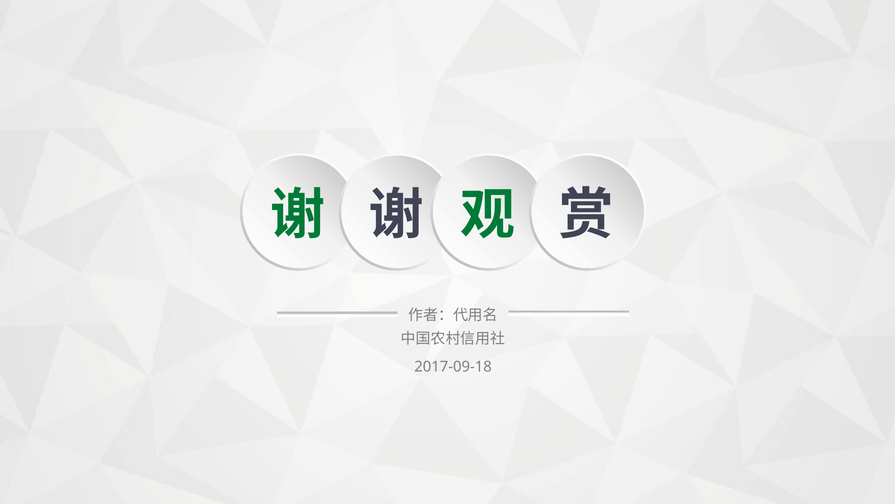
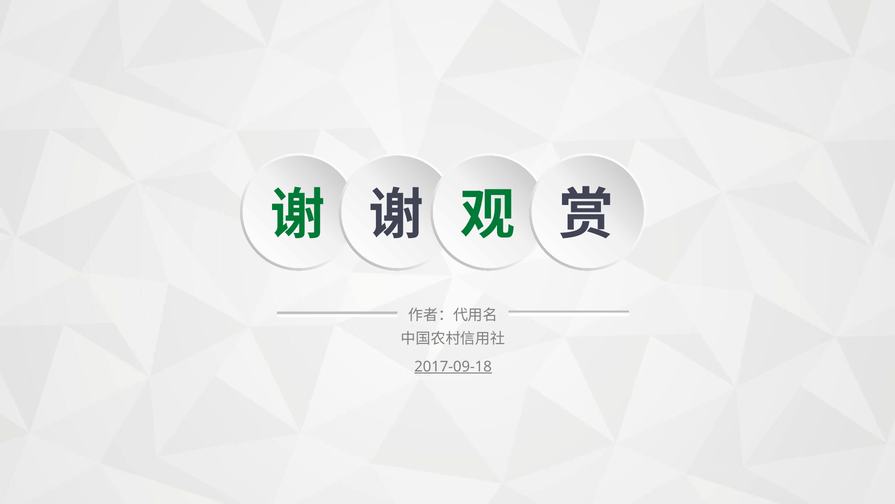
2017-09-18 underline: none -> present
